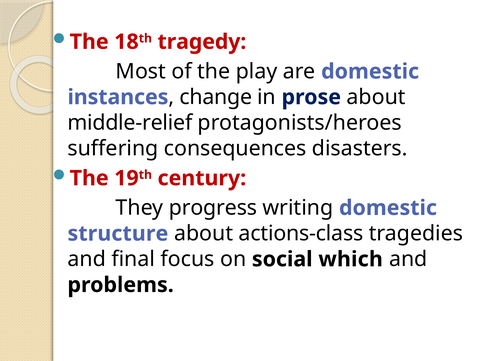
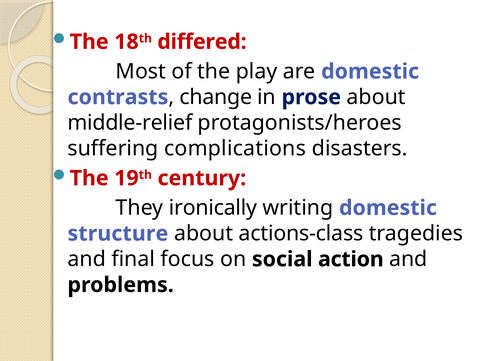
tragedy: tragedy -> differed
instances: instances -> contrasts
consequences: consequences -> complications
progress: progress -> ironically
which: which -> action
